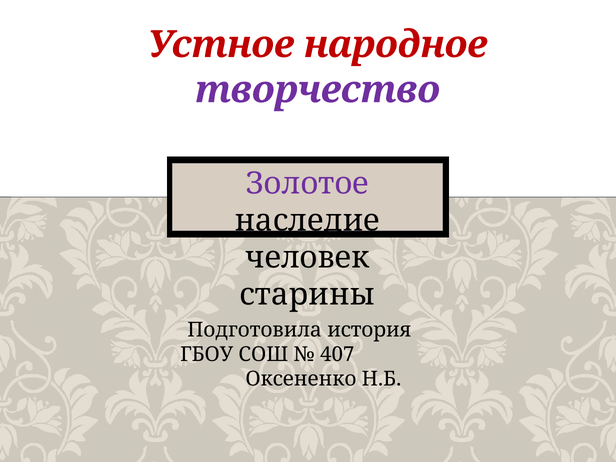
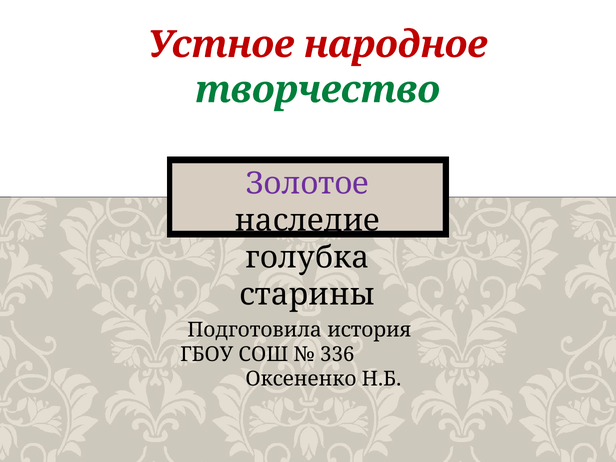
творчество colour: purple -> green
человек: человек -> голубка
407: 407 -> 336
